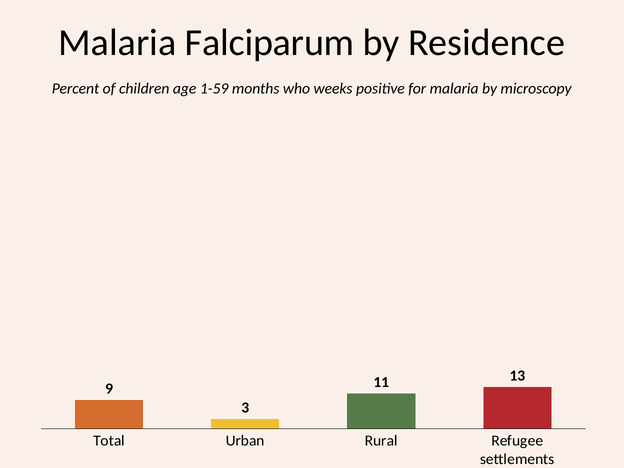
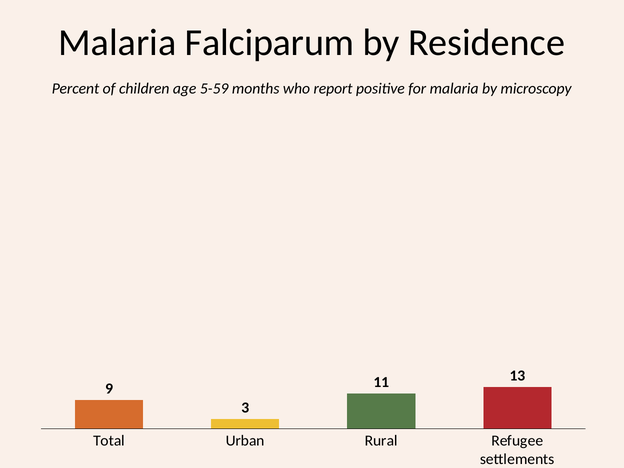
1-59: 1-59 -> 5-59
weeks: weeks -> report
